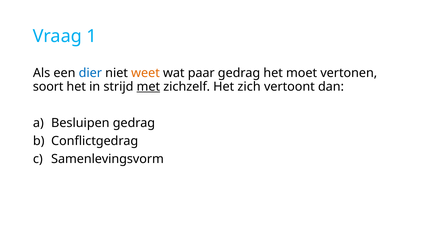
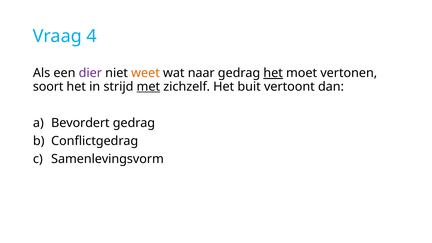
1: 1 -> 4
dier colour: blue -> purple
paar: paar -> naar
het at (273, 73) underline: none -> present
zich: zich -> buit
Besluipen: Besluipen -> Bevordert
